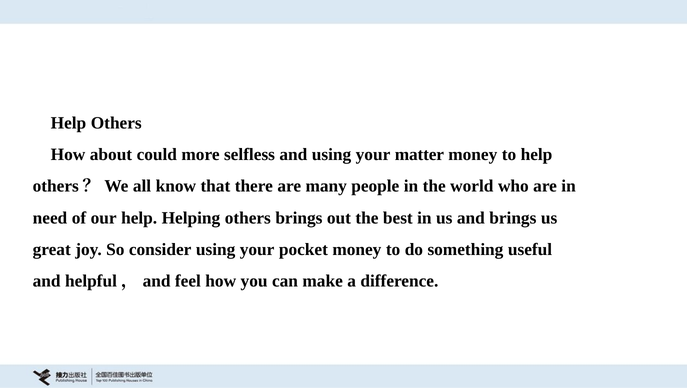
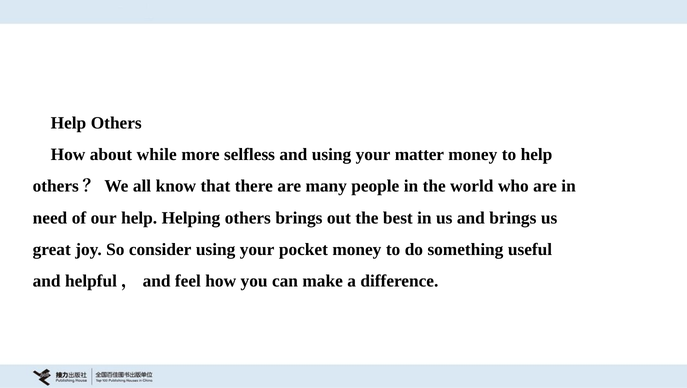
could: could -> while
